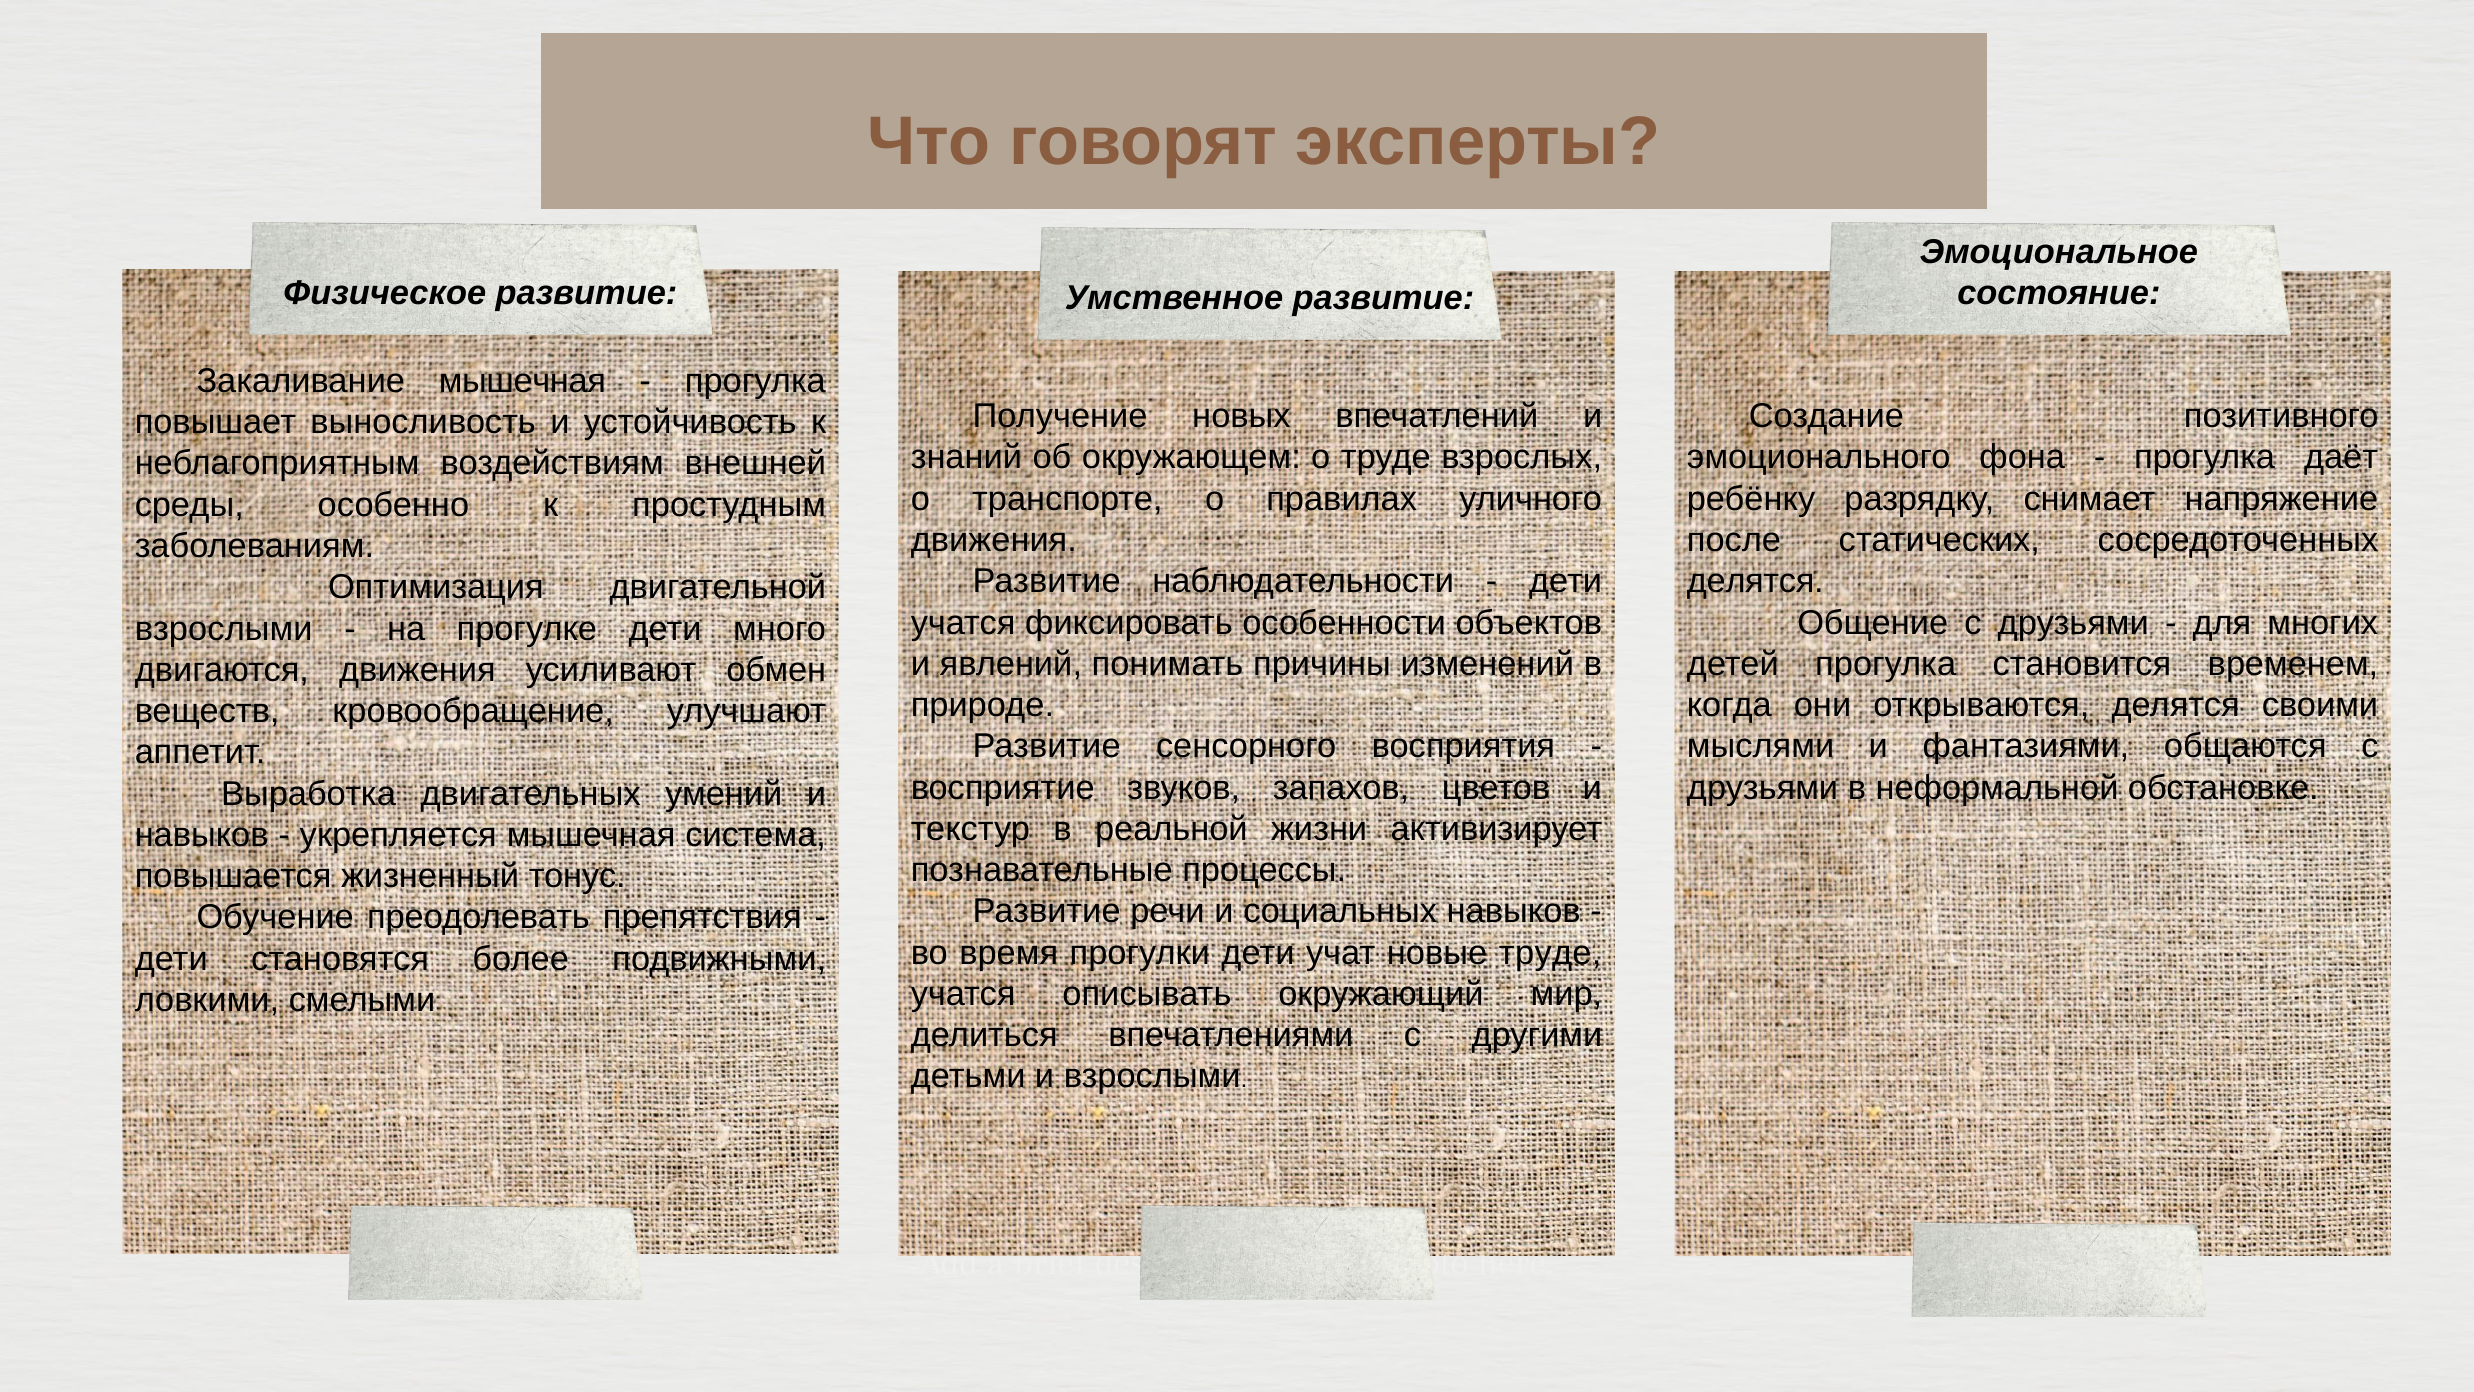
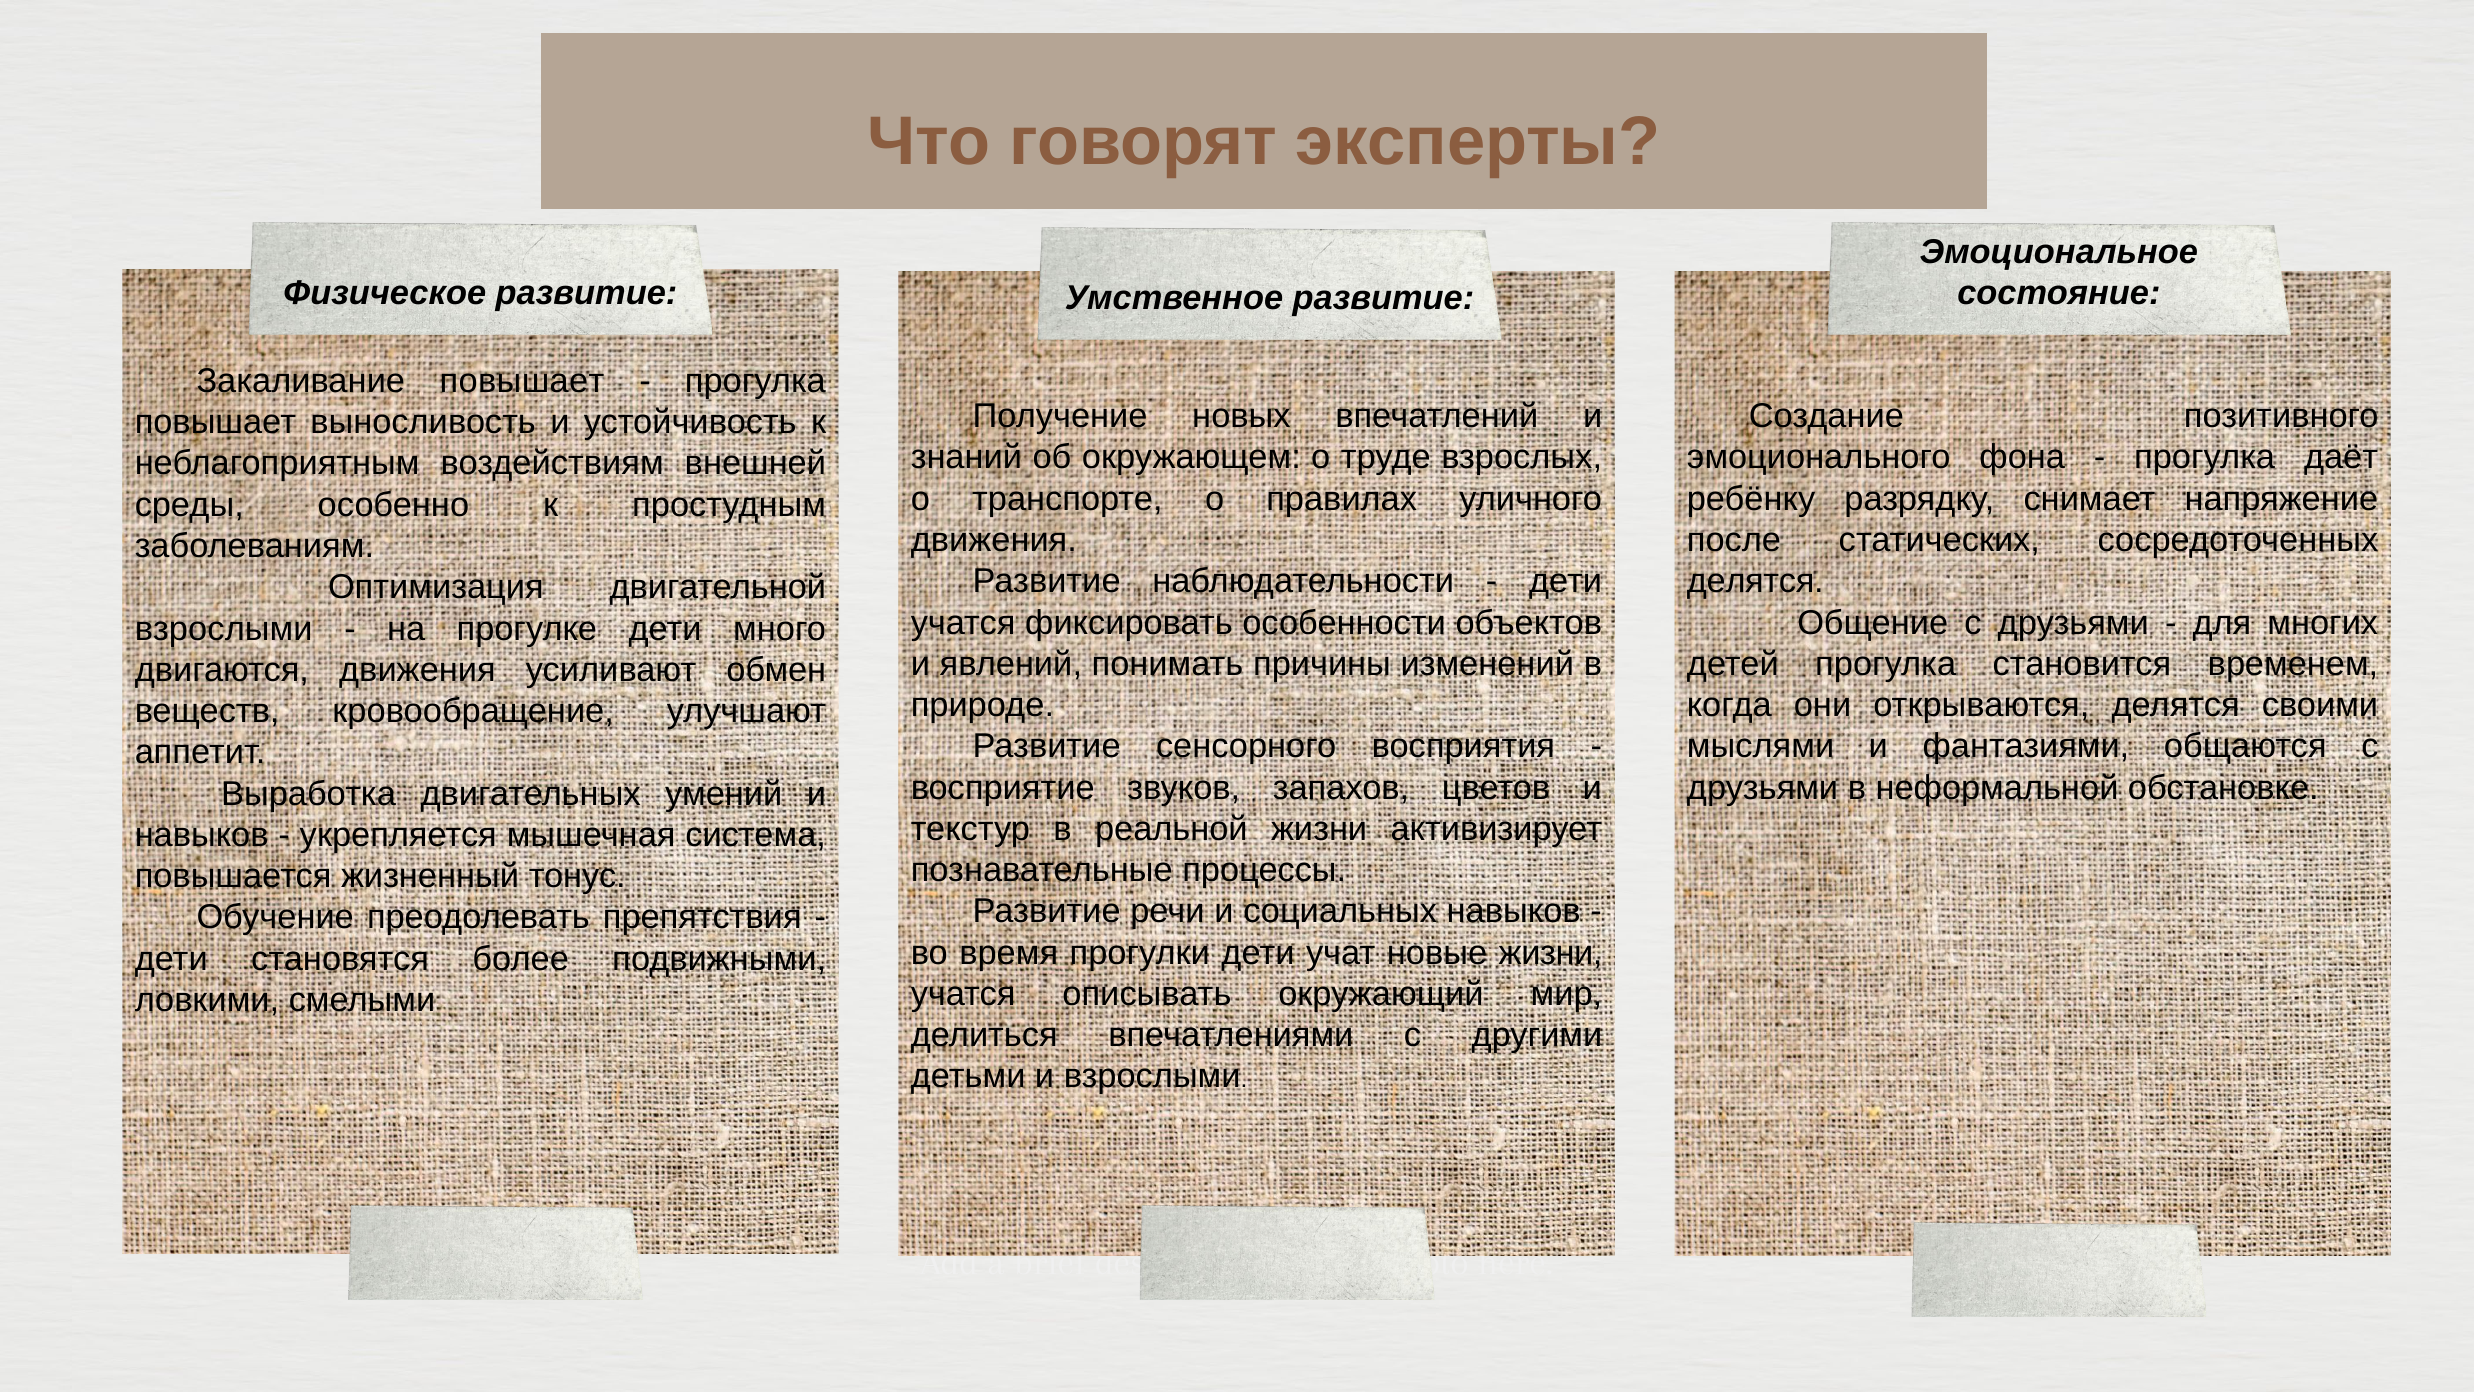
Закаливание мышечная: мышечная -> повышает
новые труде: труде -> жизни
